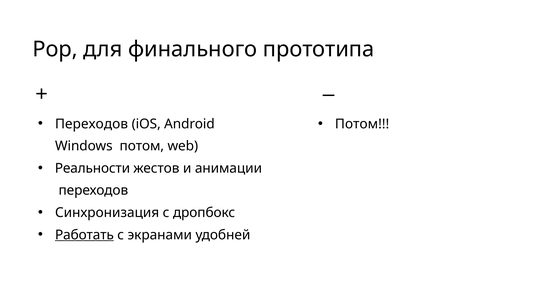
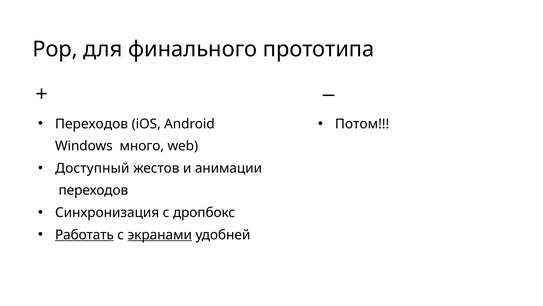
Windows потом: потом -> много
Реальности: Реальности -> Доступный
экранами underline: none -> present
